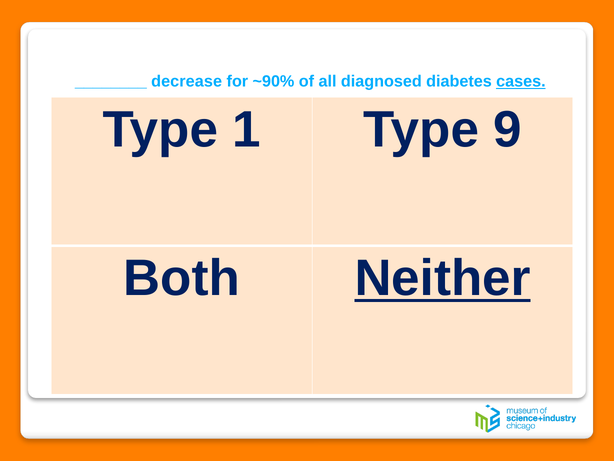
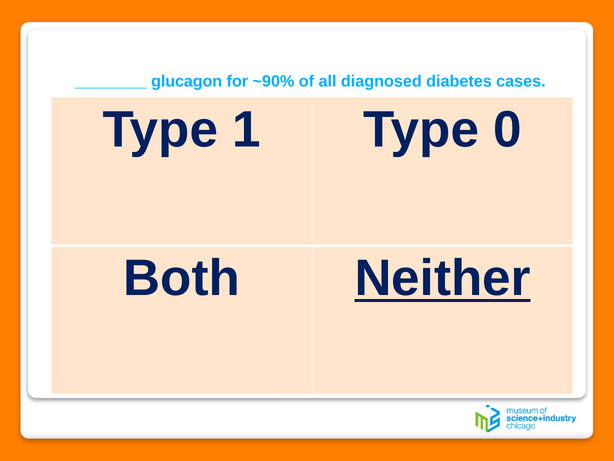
decrease: decrease -> glucagon
cases underline: present -> none
9: 9 -> 0
